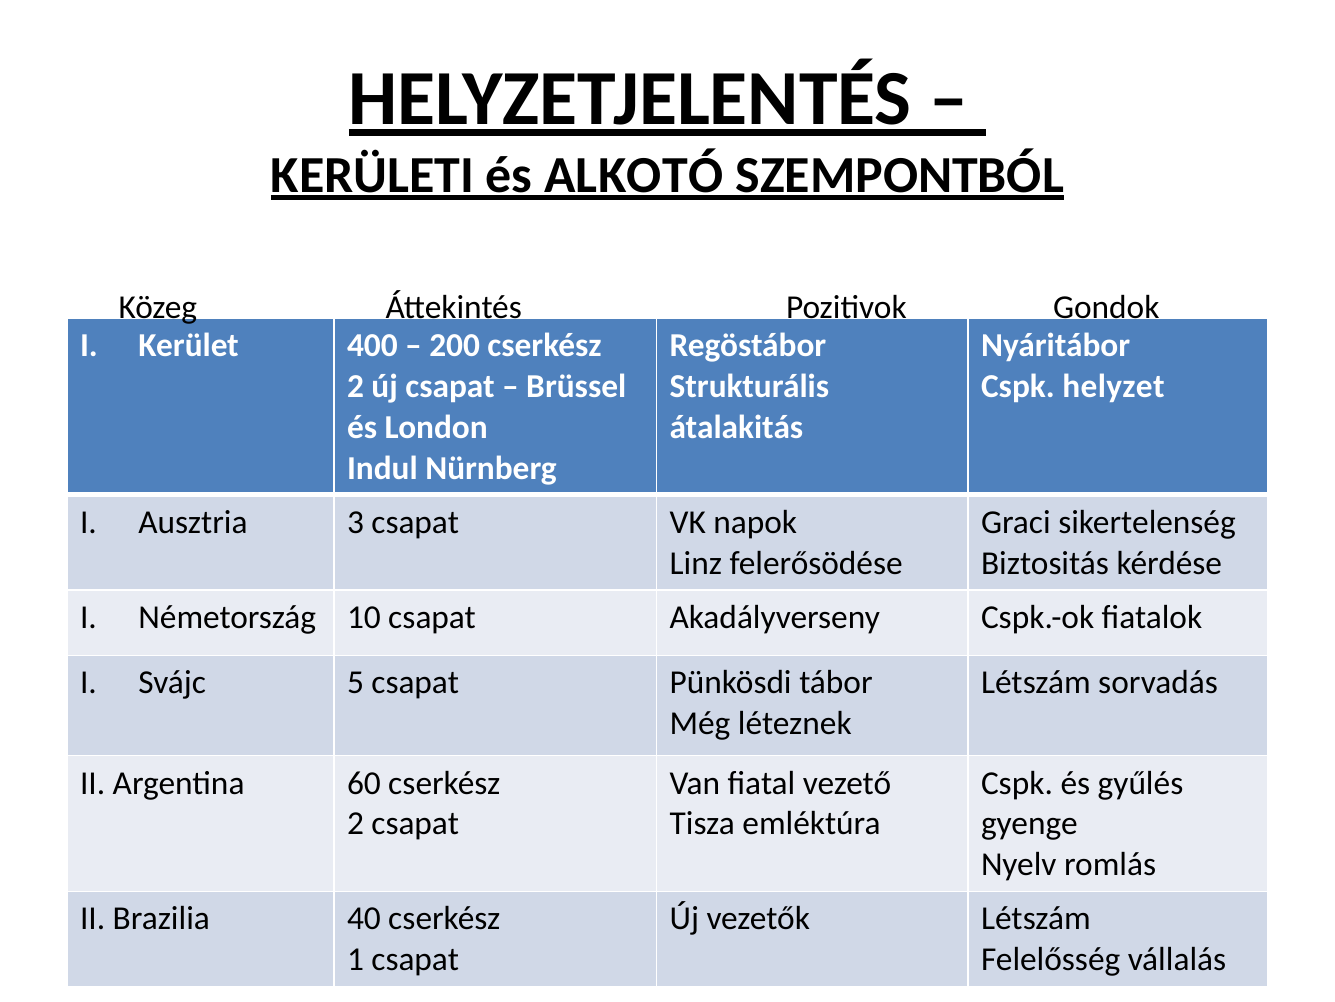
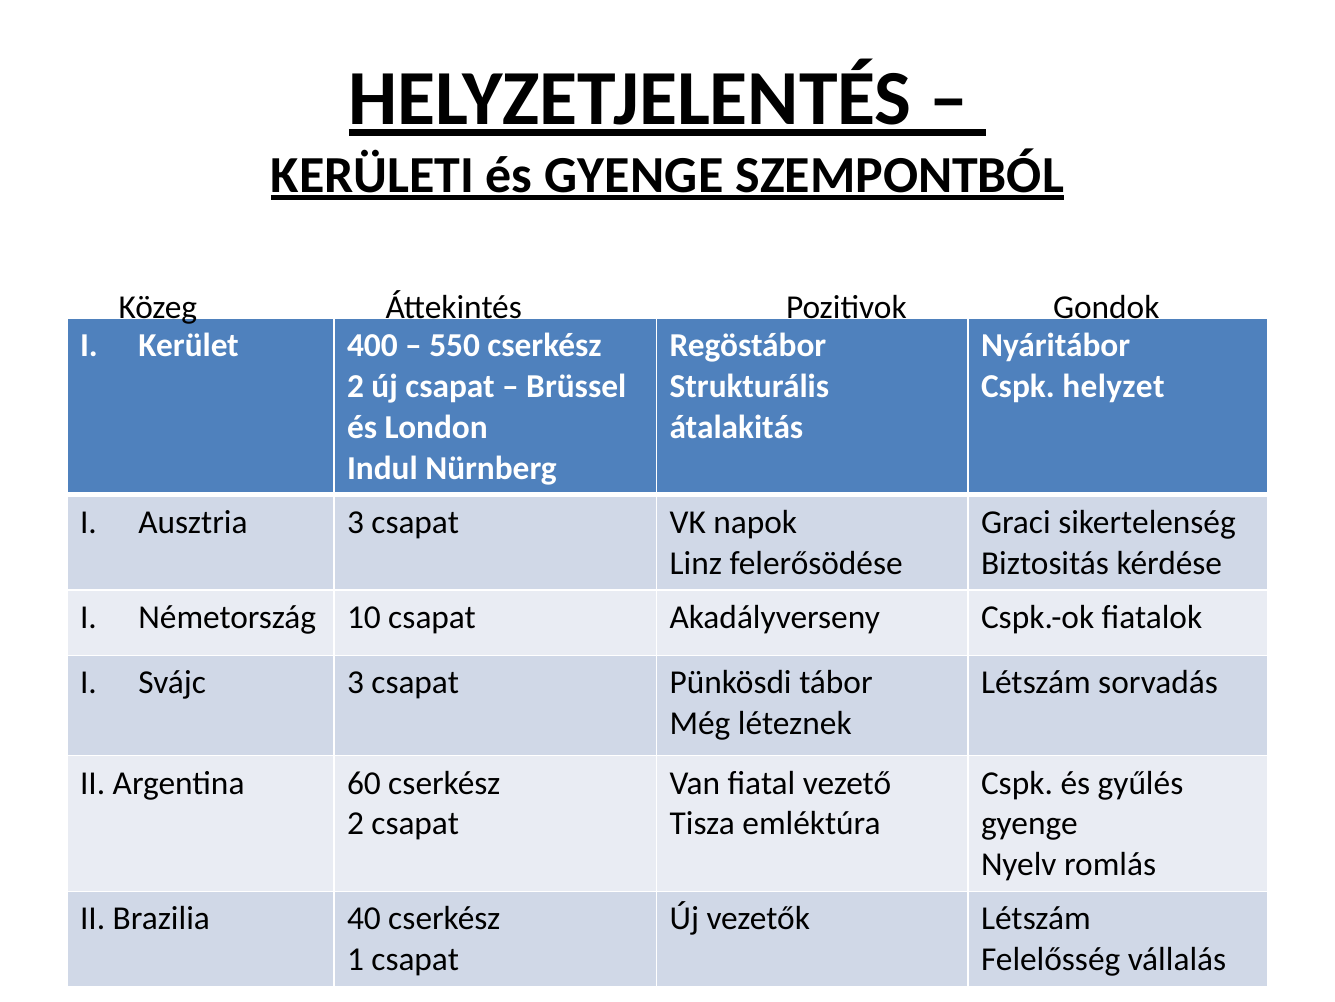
és ALKOTÓ: ALKOTÓ -> GYENGE
200: 200 -> 550
Svájc 5: 5 -> 3
